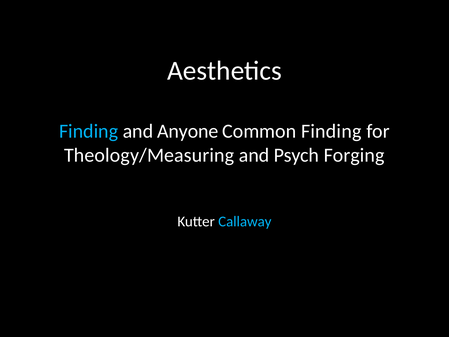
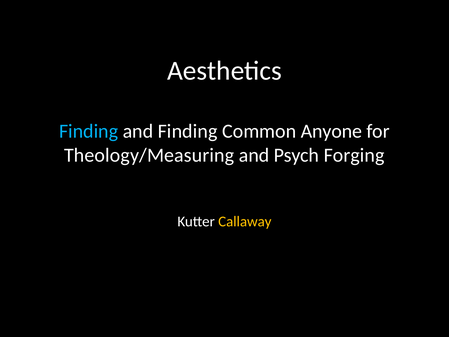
and Anyone: Anyone -> Finding
Common Finding: Finding -> Anyone
Callaway colour: light blue -> yellow
